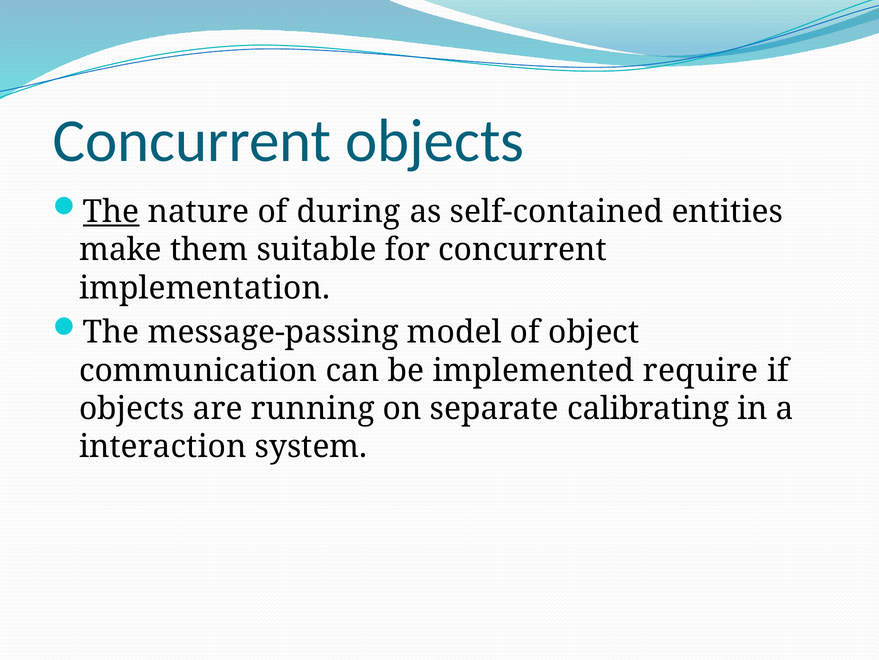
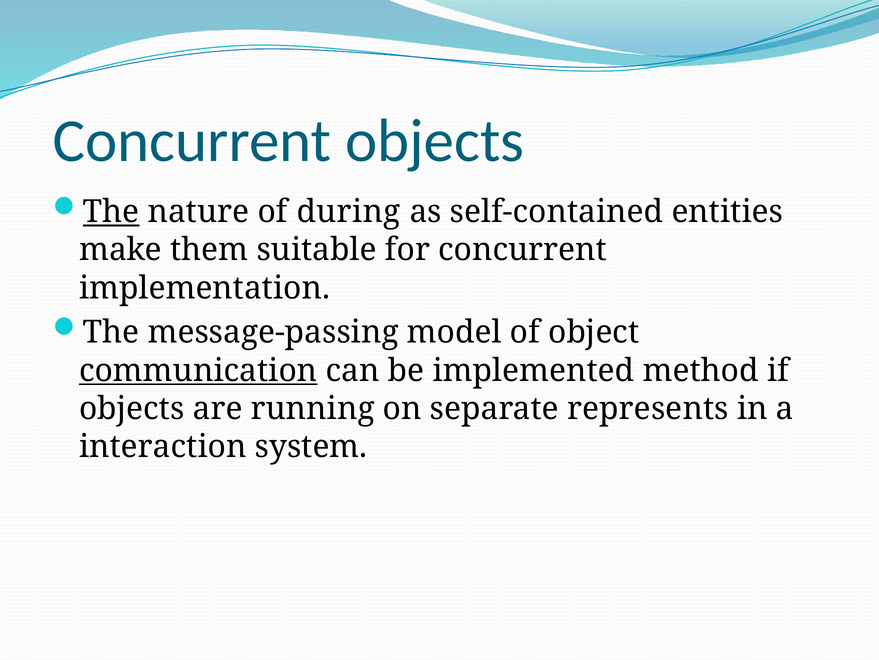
communication underline: none -> present
require: require -> method
calibrating: calibrating -> represents
